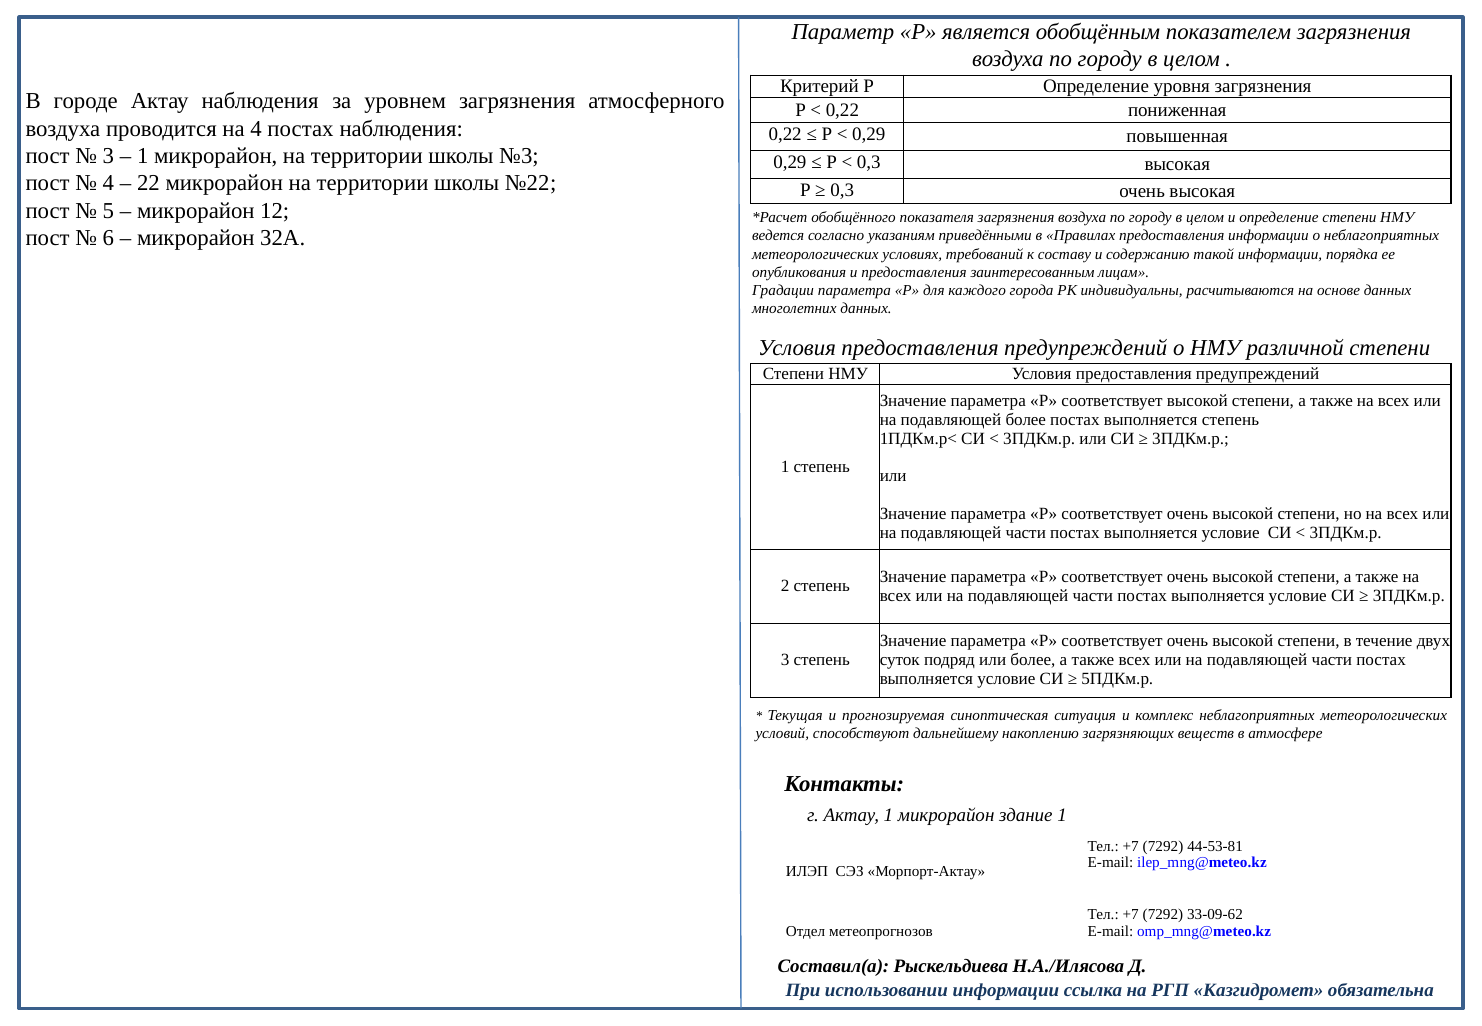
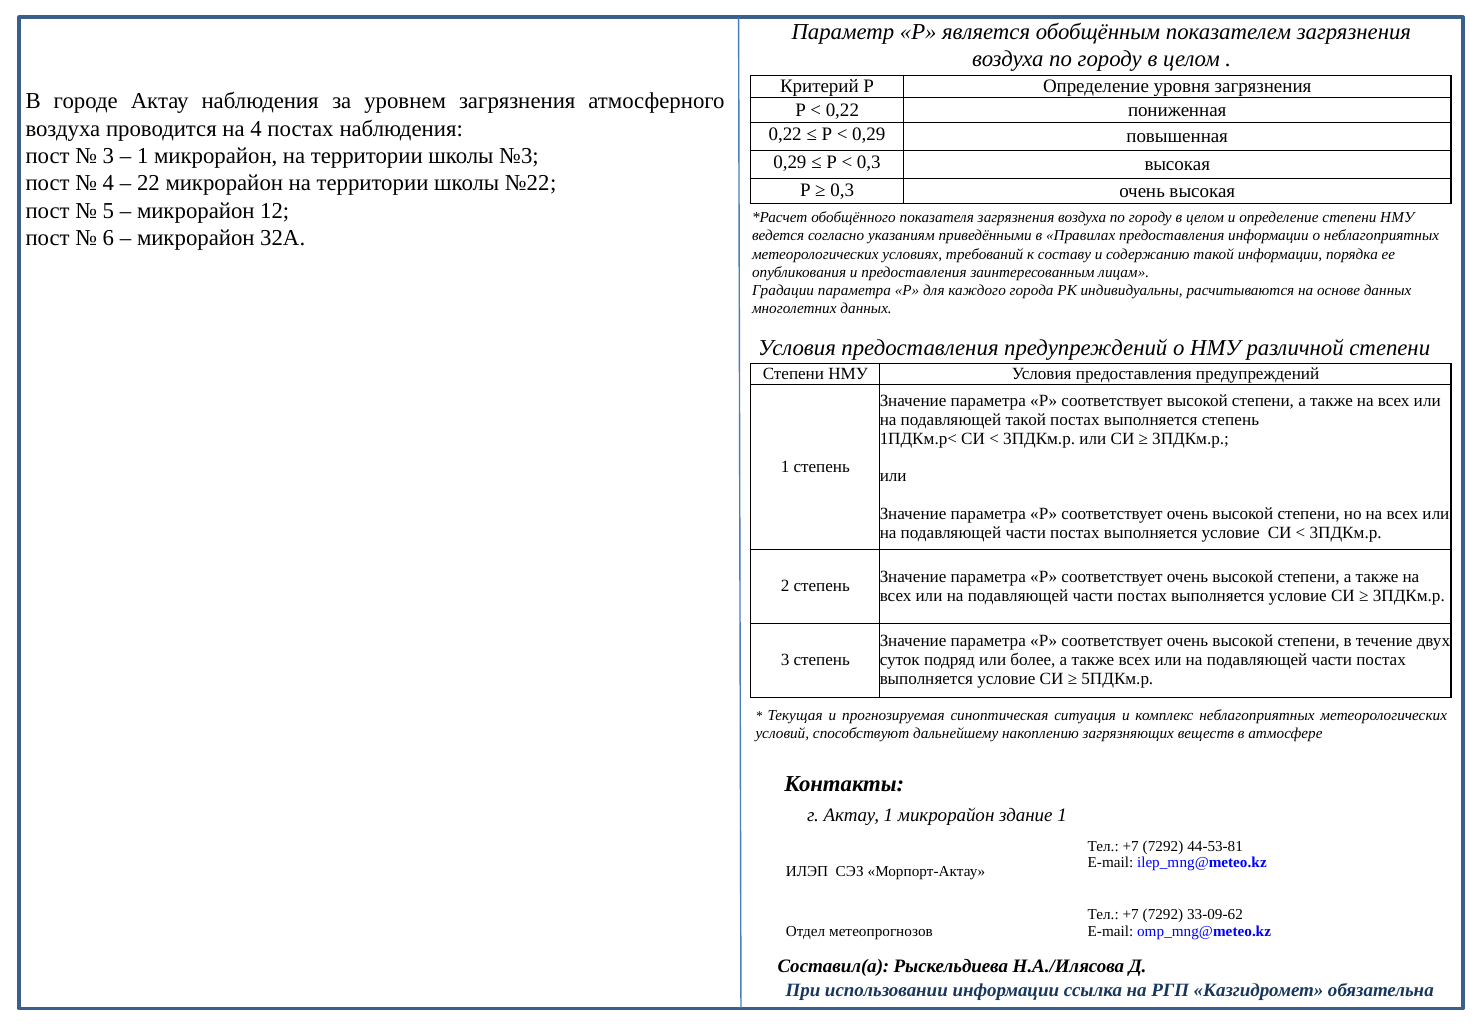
подавляющей более: более -> такой
